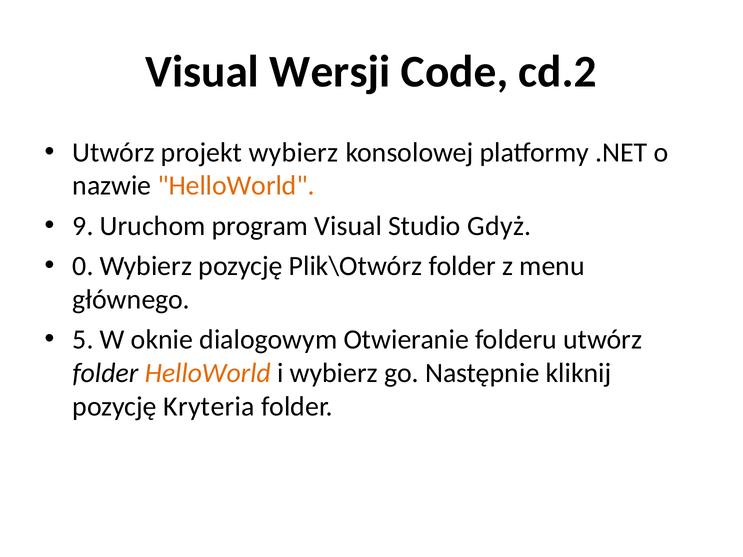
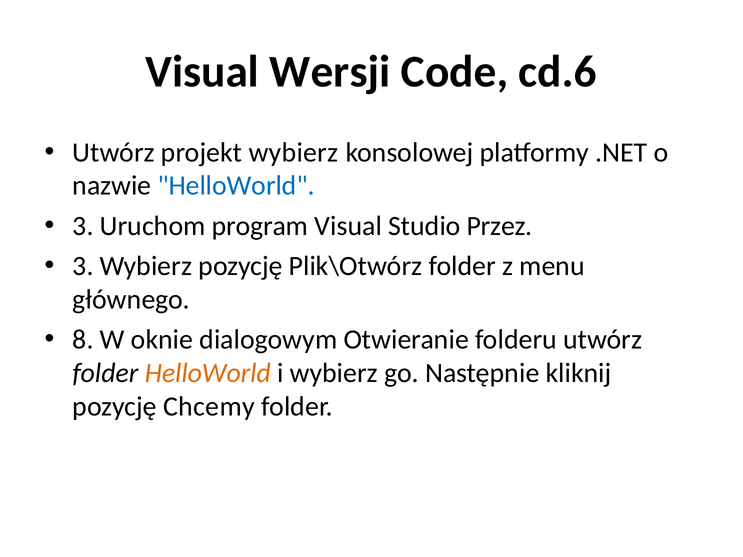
cd.2: cd.2 -> cd.6
HelloWorld at (236, 186) colour: orange -> blue
9 at (83, 226): 9 -> 3
Gdyż: Gdyż -> Przez
0 at (83, 266): 0 -> 3
5: 5 -> 8
Kryteria: Kryteria -> Chcemy
